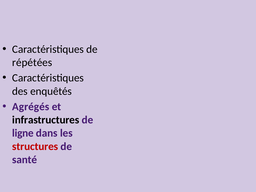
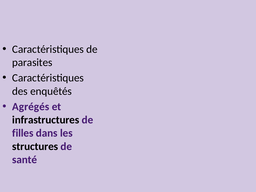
répétées: répétées -> parasites
ligne: ligne -> filles
structures colour: red -> black
